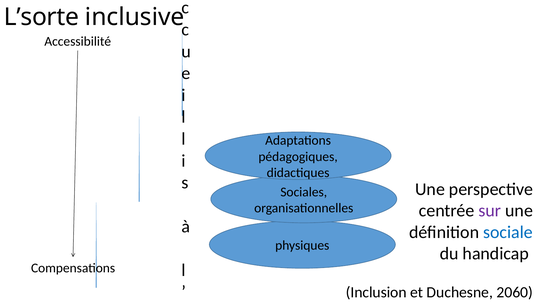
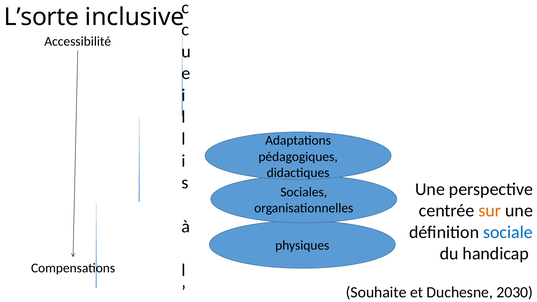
sur colour: purple -> orange
Inclusion: Inclusion -> Souhaite
2060: 2060 -> 2030
